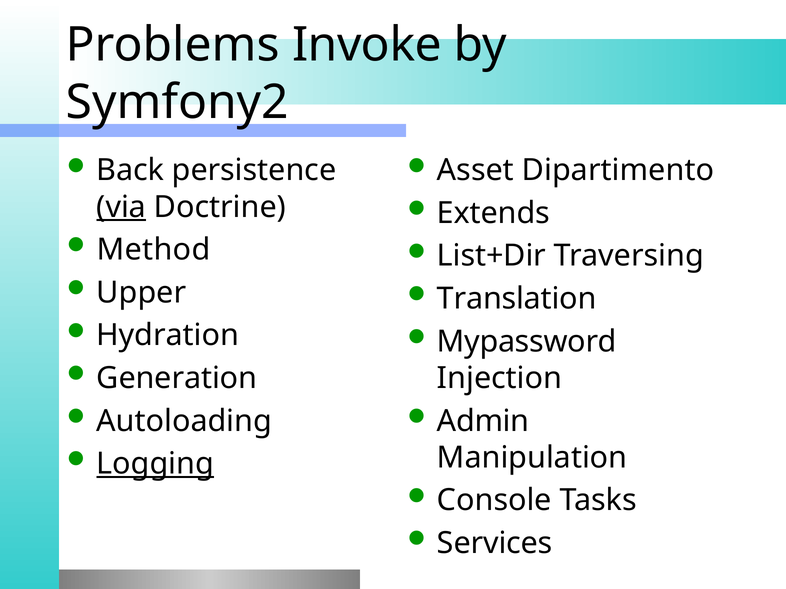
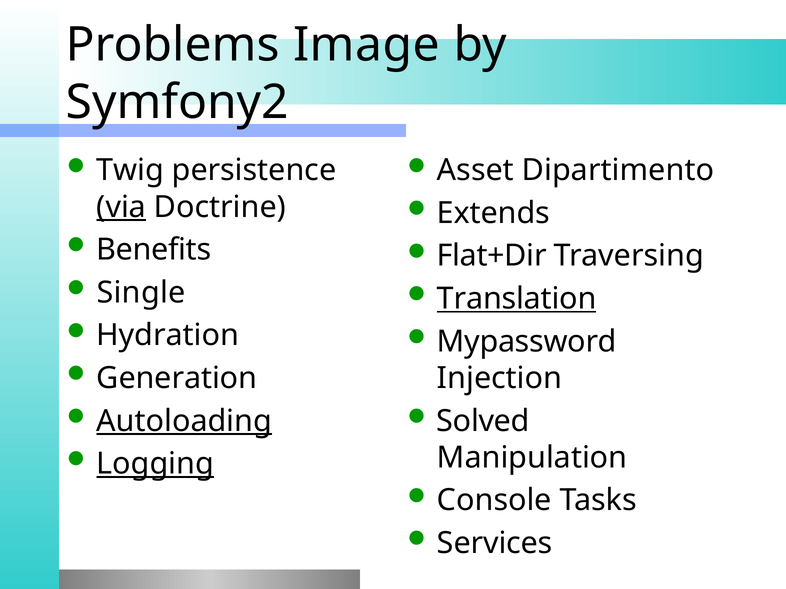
Invoke: Invoke -> Image
Back: Back -> Twig
Method: Method -> Benefits
List+Dir: List+Dir -> Flat+Dir
Upper: Upper -> Single
Translation underline: none -> present
Autoloading underline: none -> present
Admin: Admin -> Solved
